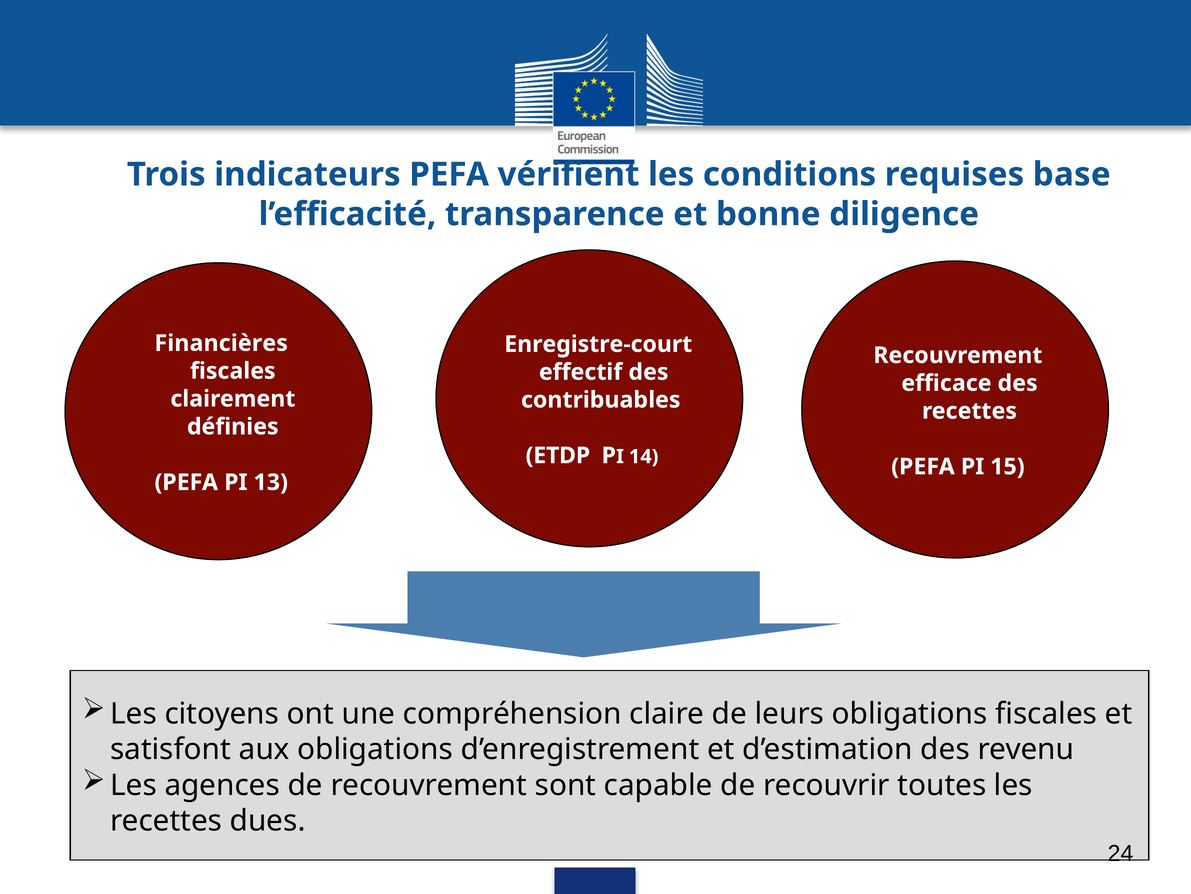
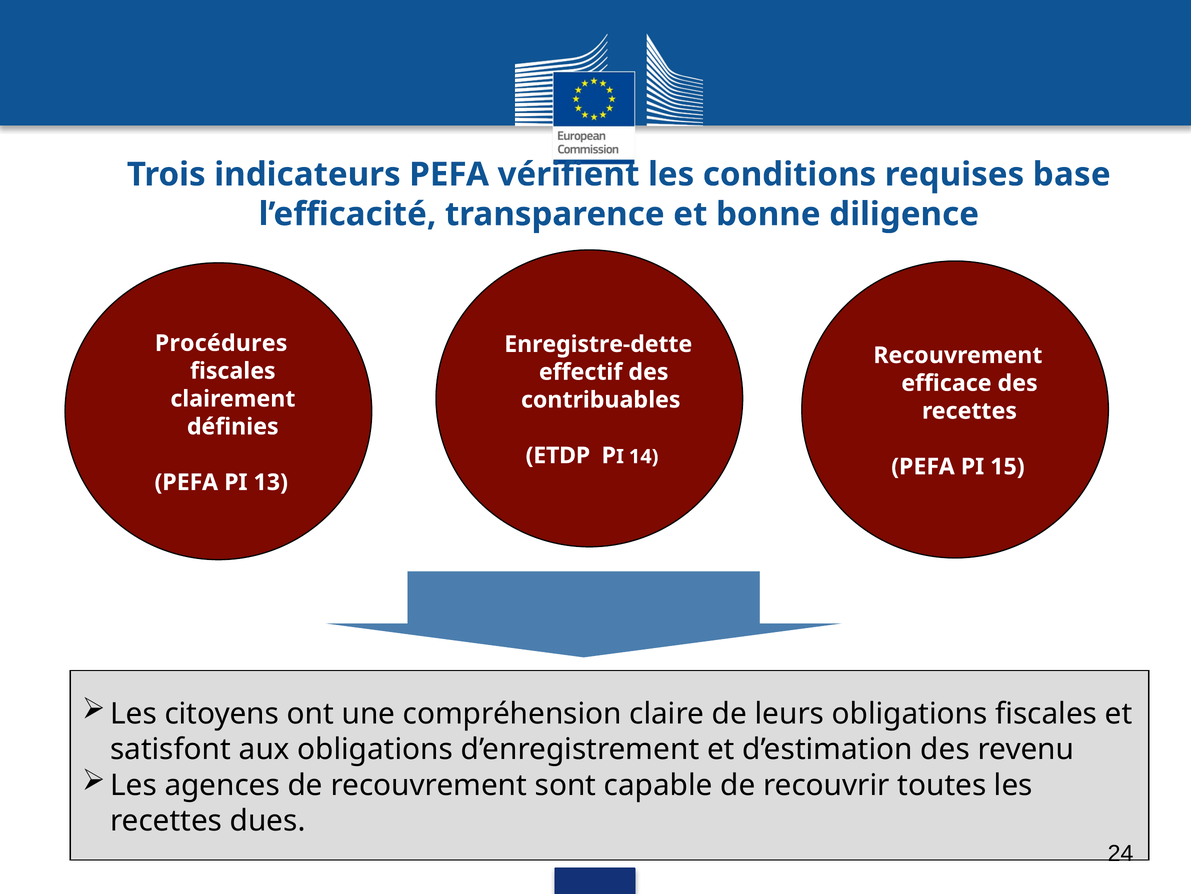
Financières: Financières -> Procédures
Enregistre-court: Enregistre-court -> Enregistre-dette
